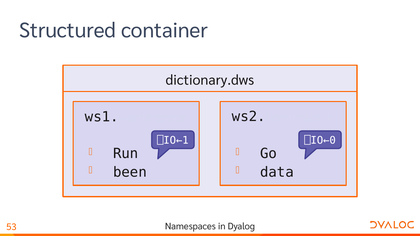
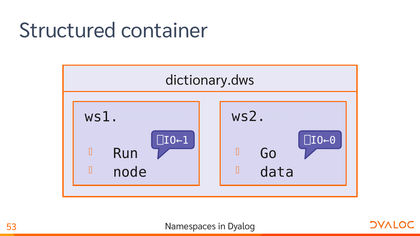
been: been -> node
